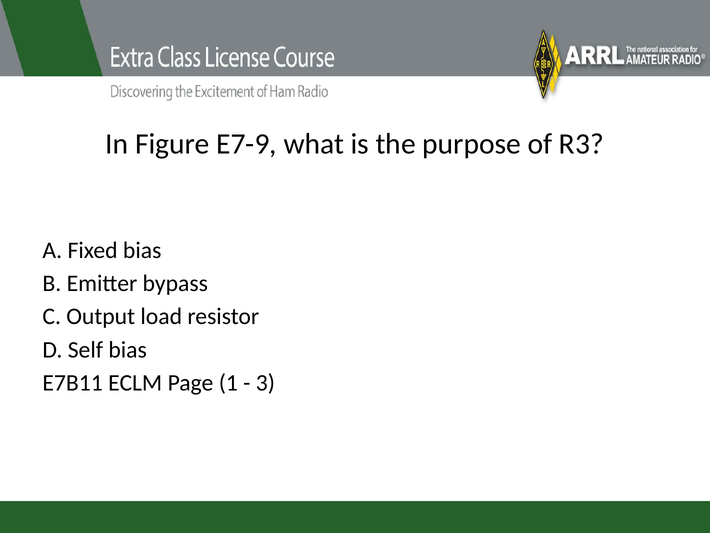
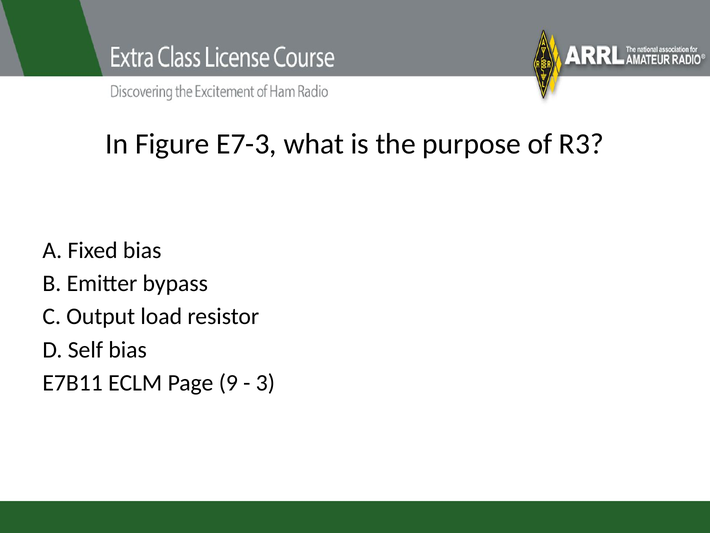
E7-9: E7-9 -> E7-3
1: 1 -> 9
